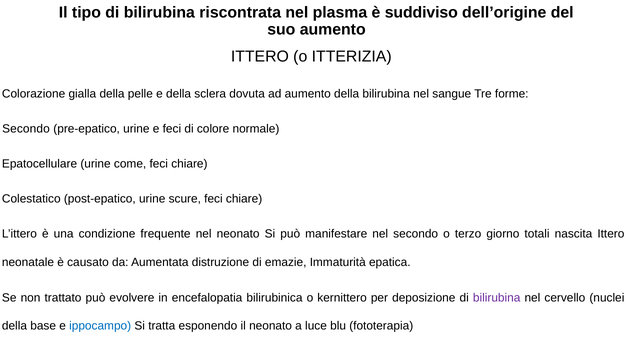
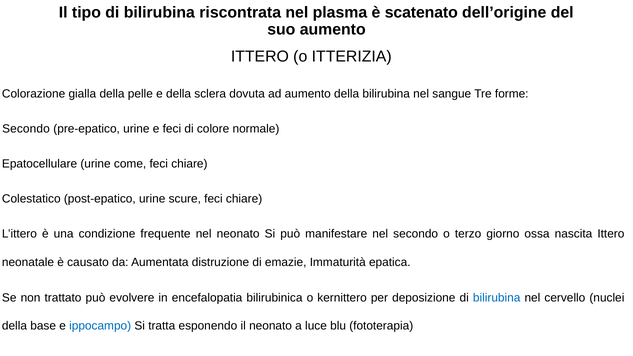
suddiviso: suddiviso -> scatenato
totali: totali -> ossa
bilirubina at (497, 298) colour: purple -> blue
